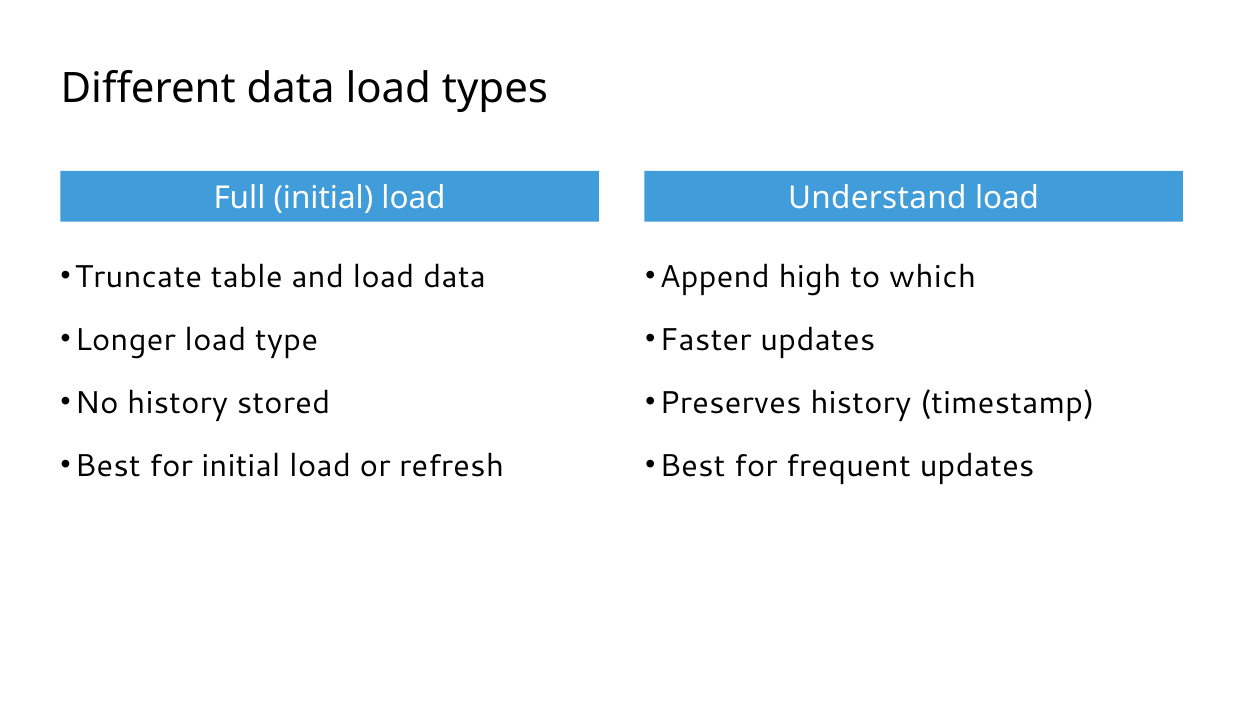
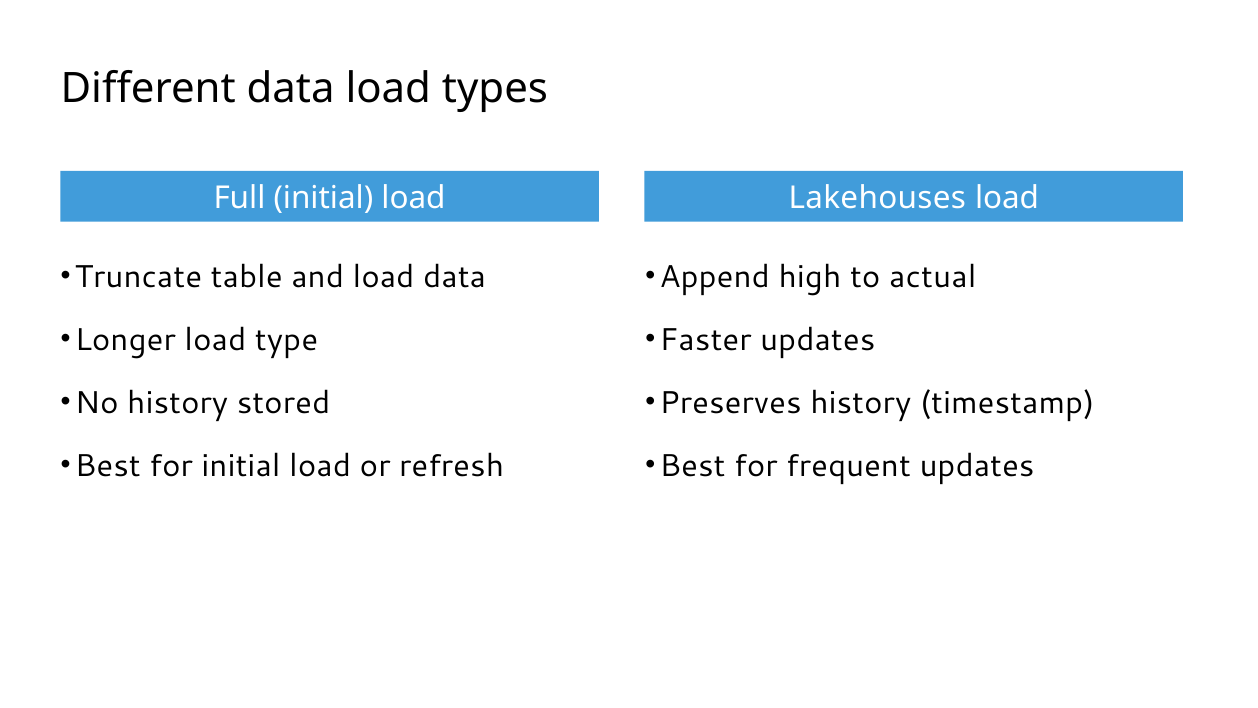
Understand: Understand -> Lakehouses
which: which -> actual
